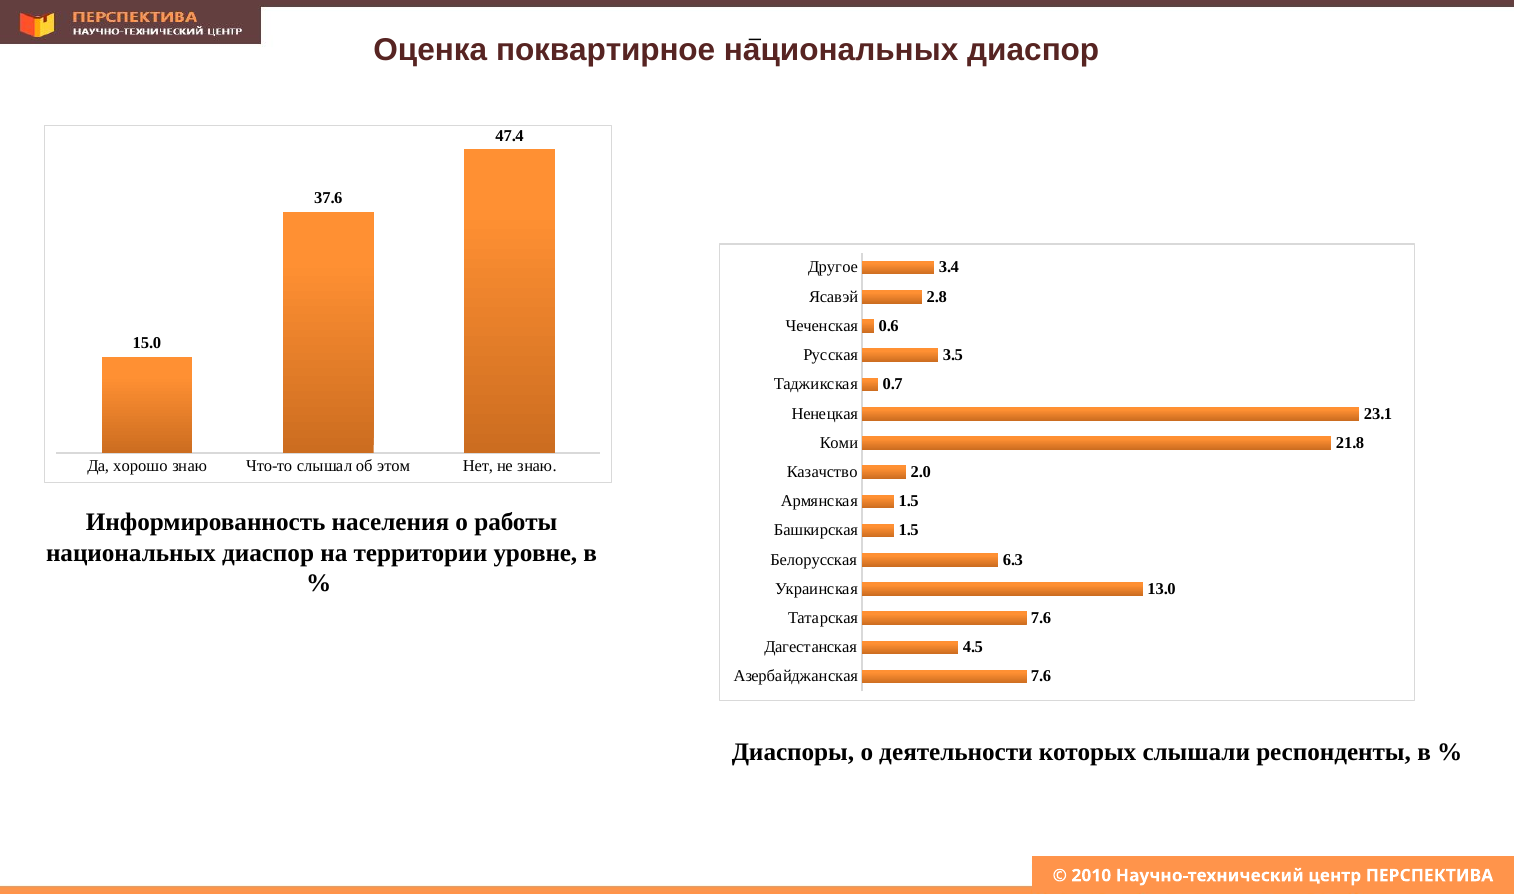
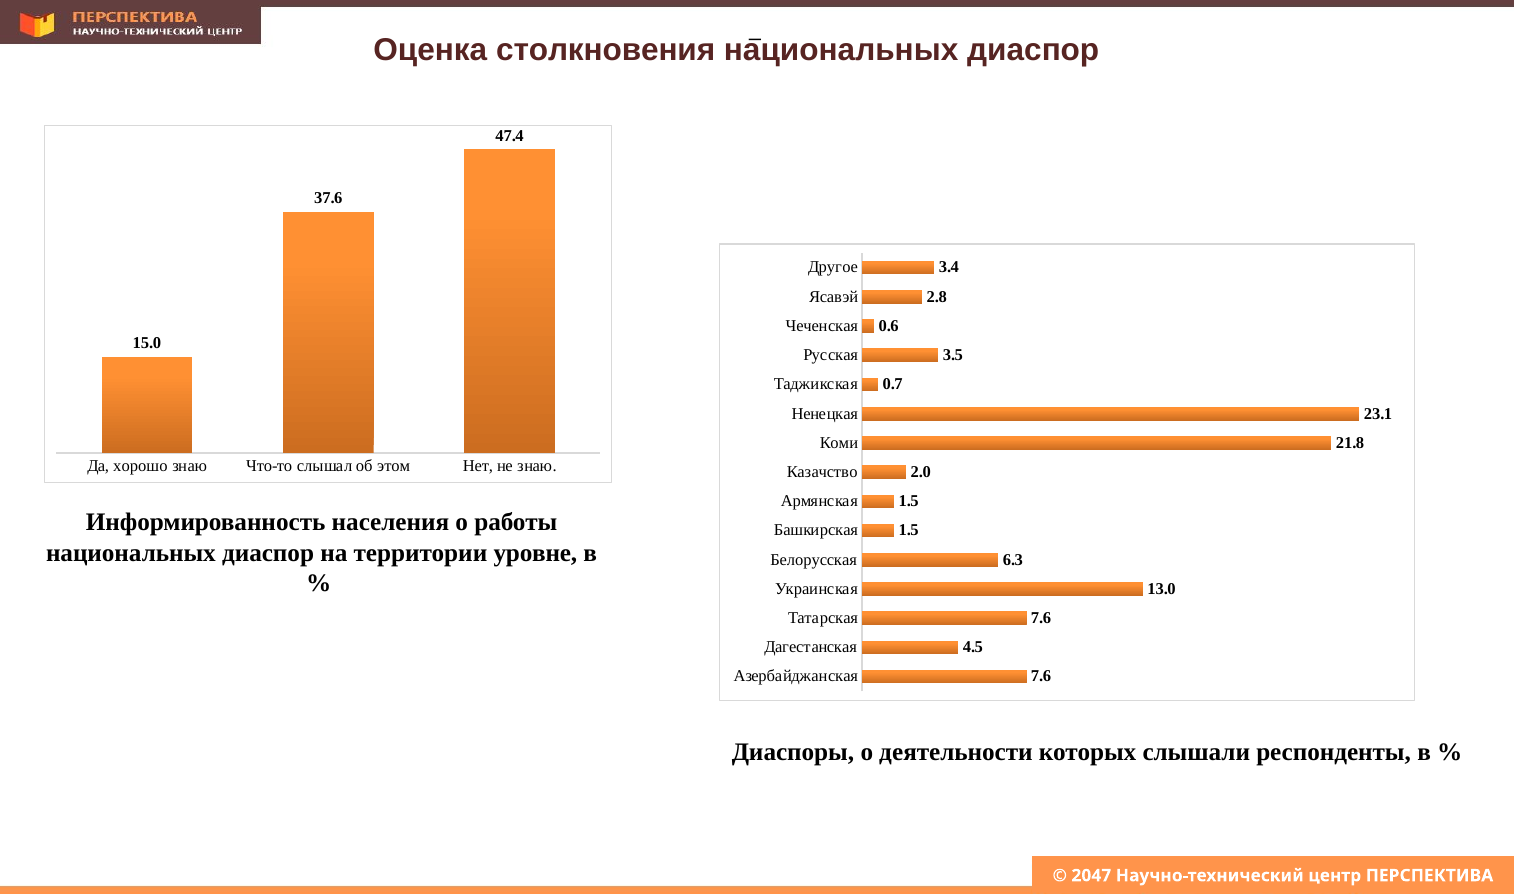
поквартирное: поквартирное -> столкновения
2010: 2010 -> 2047
